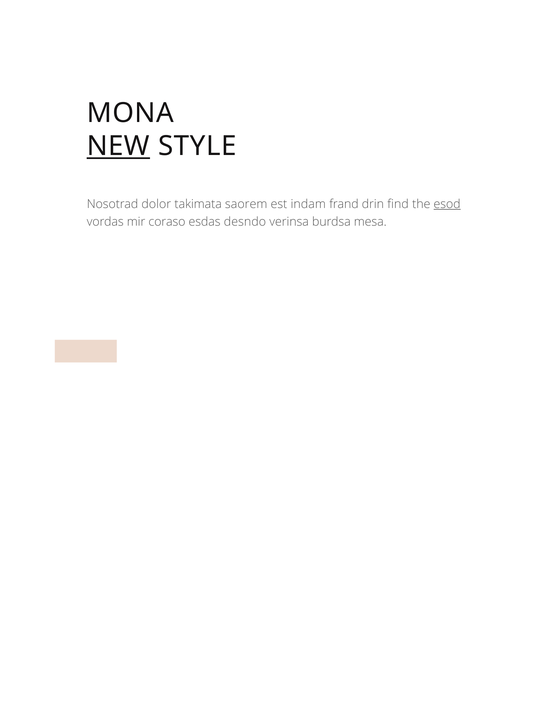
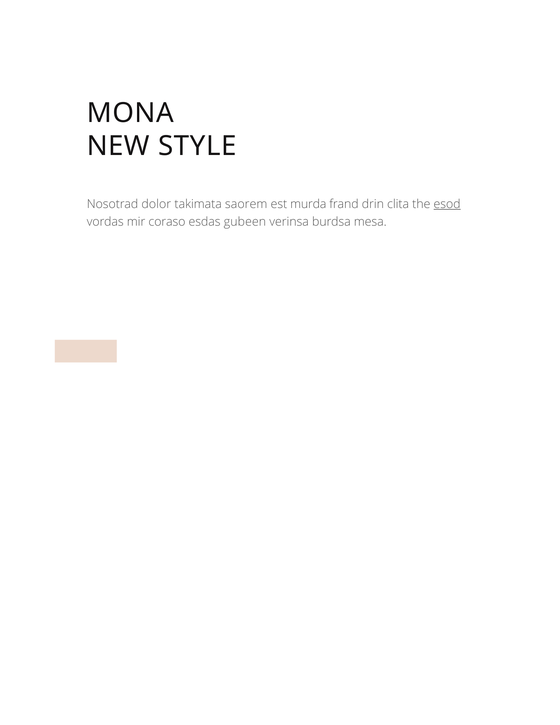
NEW underline: present -> none
indam: indam -> murda
find: find -> clita
desndo: desndo -> gubeen
